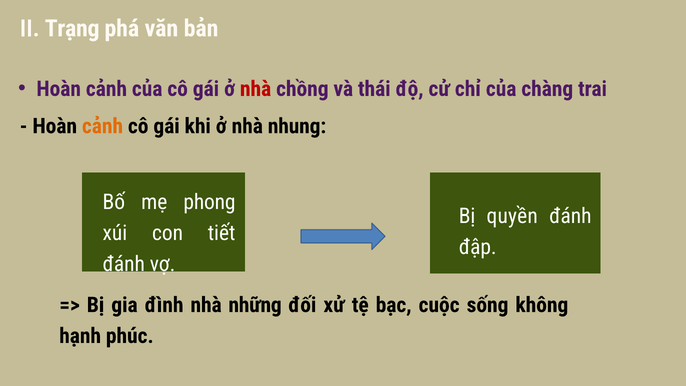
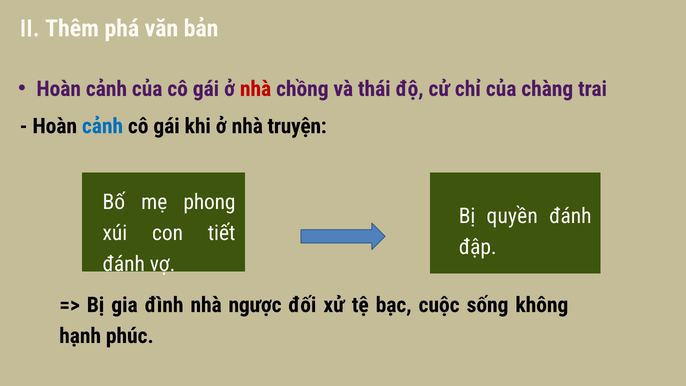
Trạng: Trạng -> Thêm
cảnh at (102, 126) colour: orange -> blue
nhung: nhung -> truyện
những: những -> ngược
